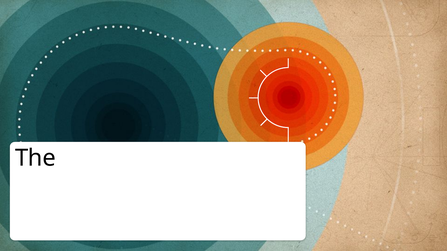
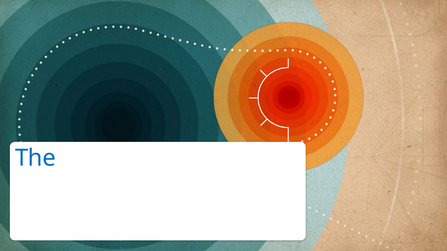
The colour: black -> blue
